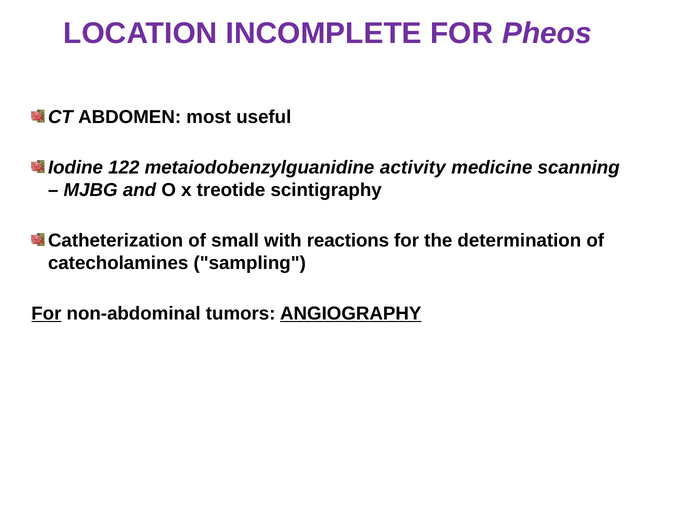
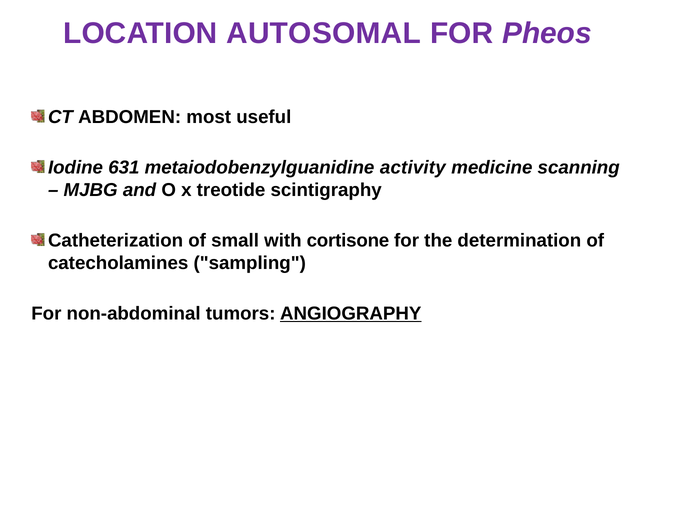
INCOMPLETE: INCOMPLETE -> AUTOSOMAL
122: 122 -> 631
reactions: reactions -> cortisone
For at (46, 313) underline: present -> none
